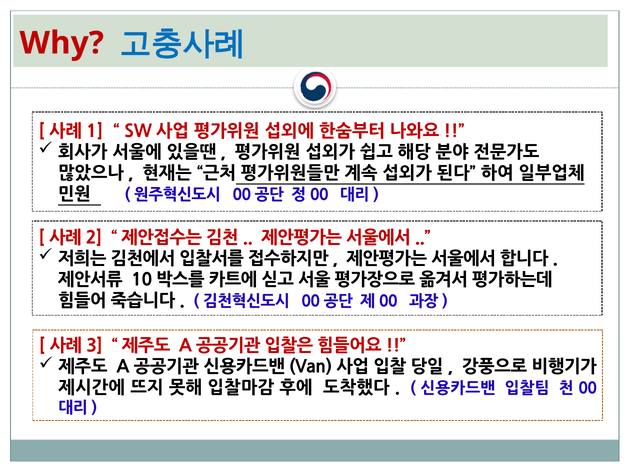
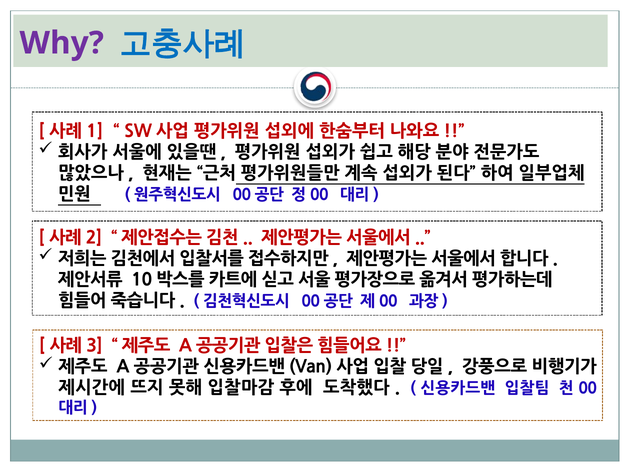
Why colour: red -> purple
